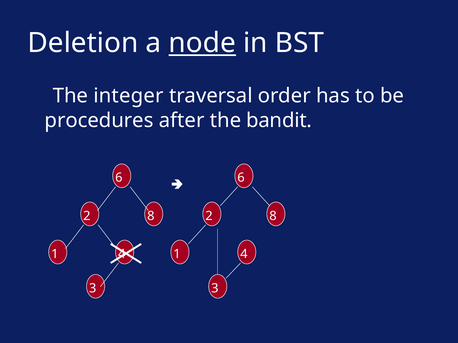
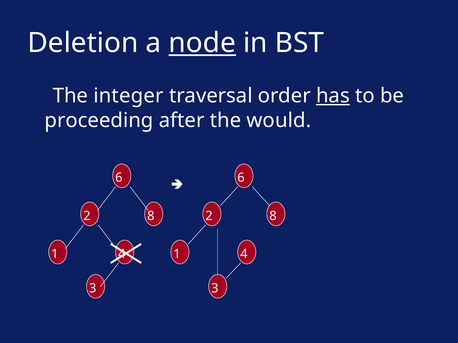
has underline: none -> present
procedures: procedures -> proceeding
bandit: bandit -> would
